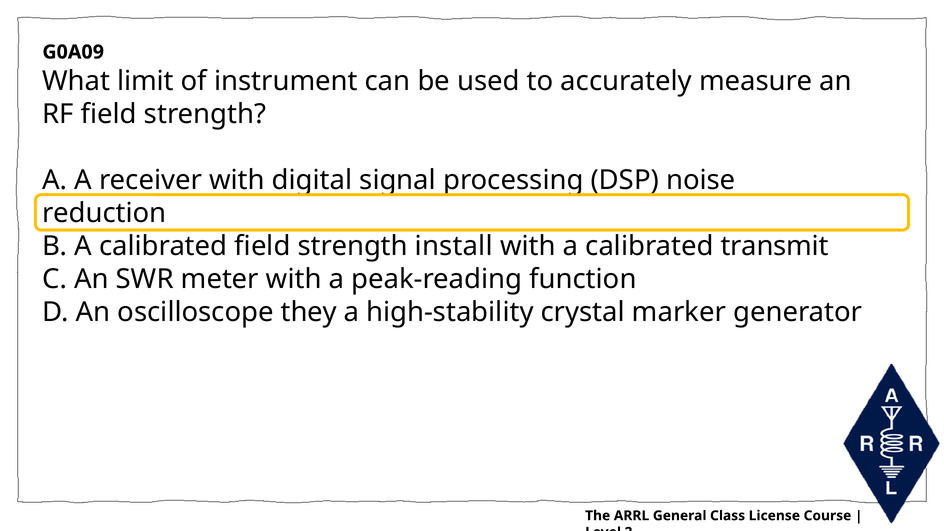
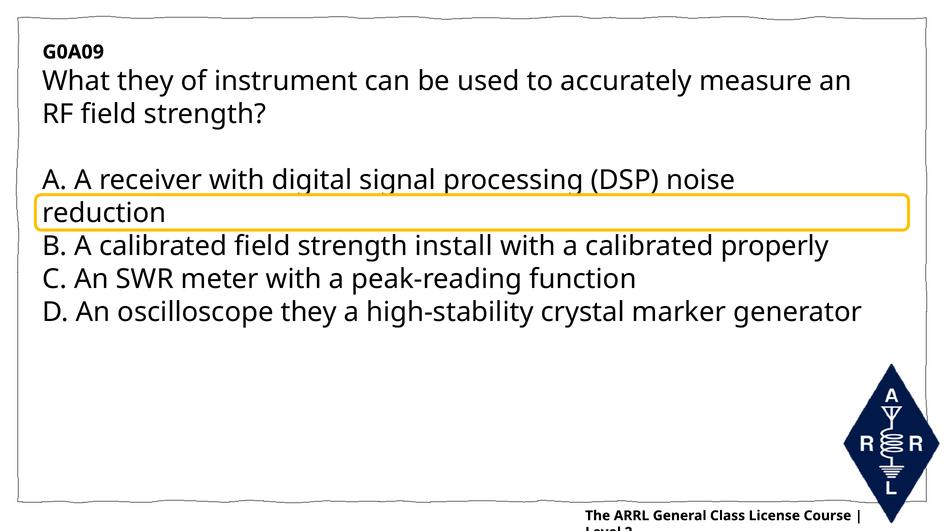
What limit: limit -> they
transmit: transmit -> properly
